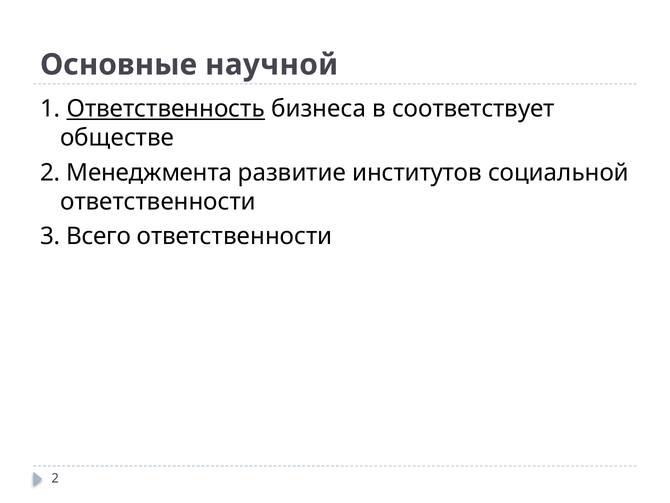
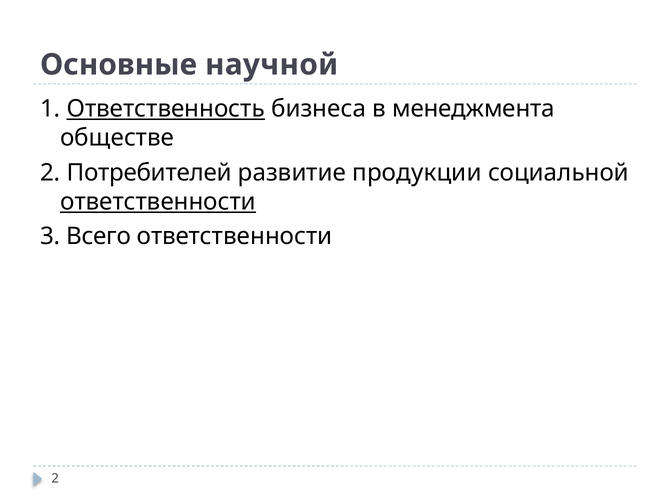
соответствует: соответствует -> менеджмента
Менеджмента: Менеджмента -> Потребителей
институтов: институтов -> продукции
ответственности at (158, 201) underline: none -> present
